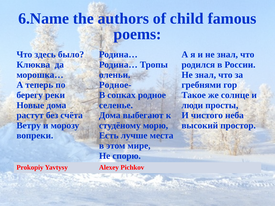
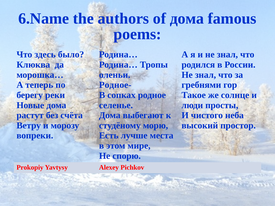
of child: child -> дома
